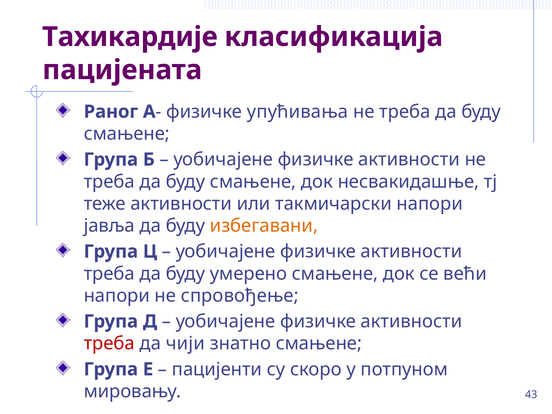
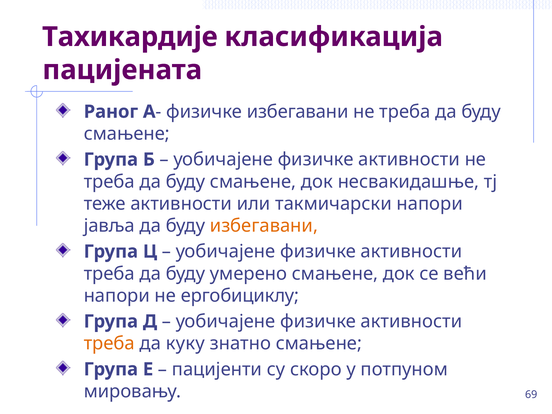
физичке упућивања: упућивања -> избегавани
спровођење: спровођење -> ергобициклу
треба at (109, 344) colour: red -> orange
чији: чији -> куку
43: 43 -> 69
